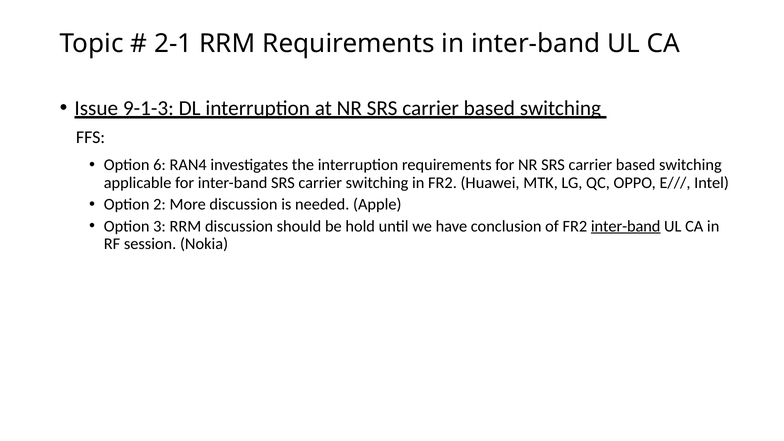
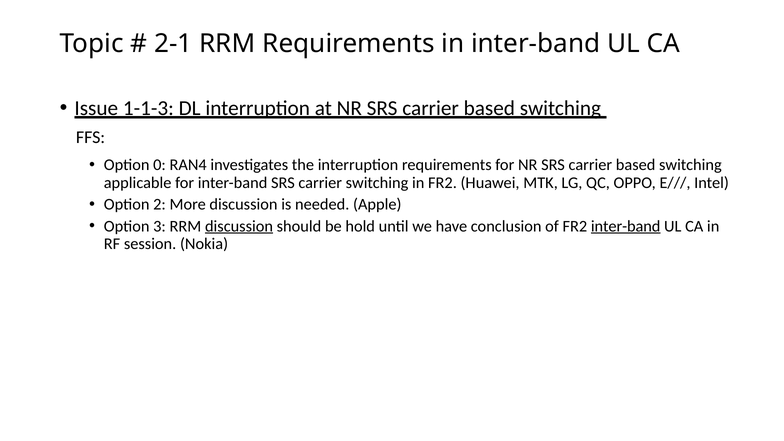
9-1-3: 9-1-3 -> 1-1-3
6: 6 -> 0
discussion at (239, 226) underline: none -> present
